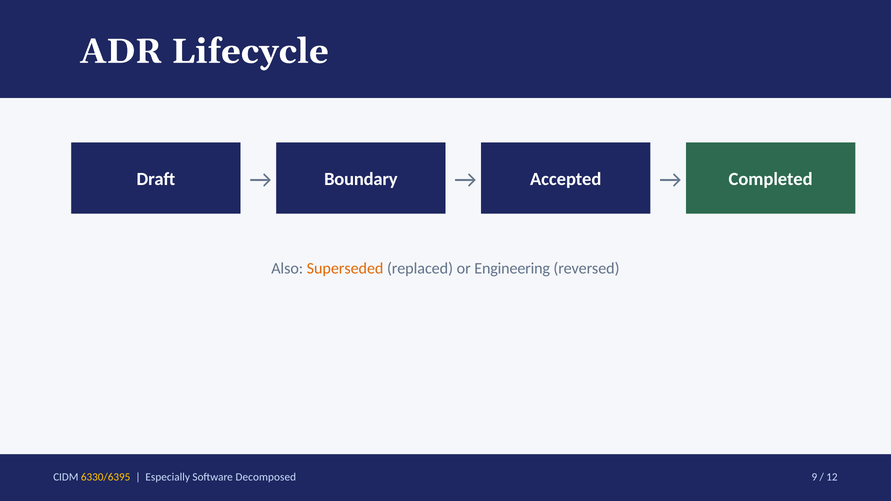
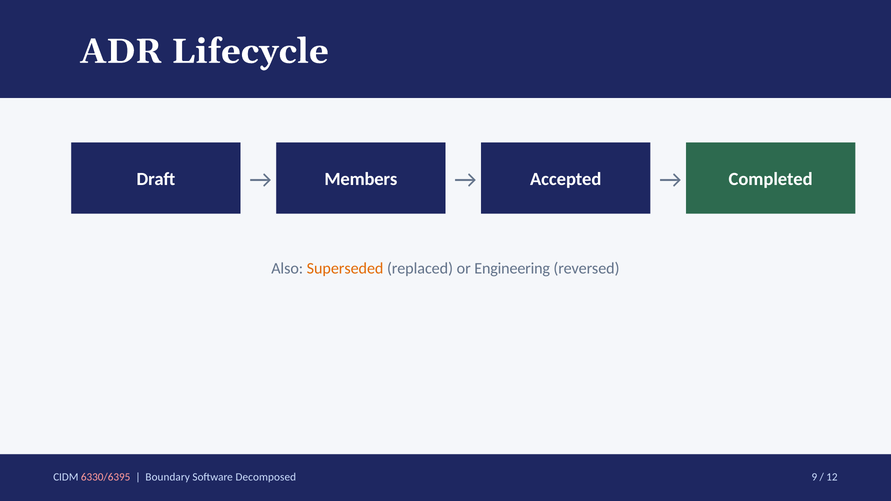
Boundary: Boundary -> Members
6330/6395 colour: yellow -> pink
Especially: Especially -> Boundary
